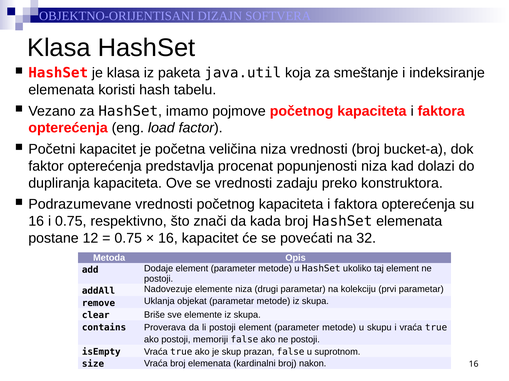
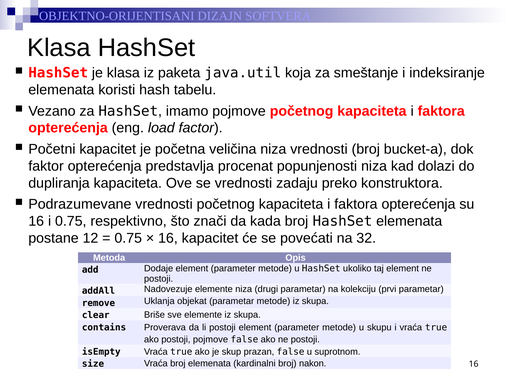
postoji memoriji: memoriji -> pojmove
